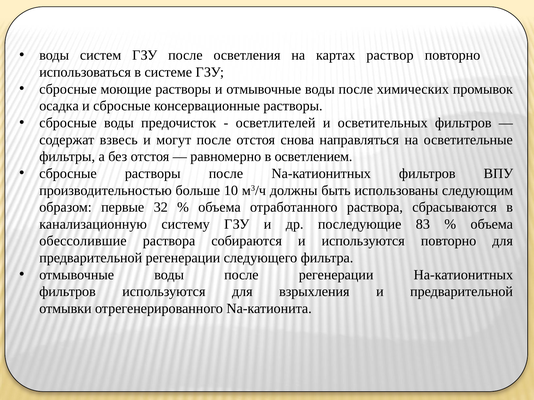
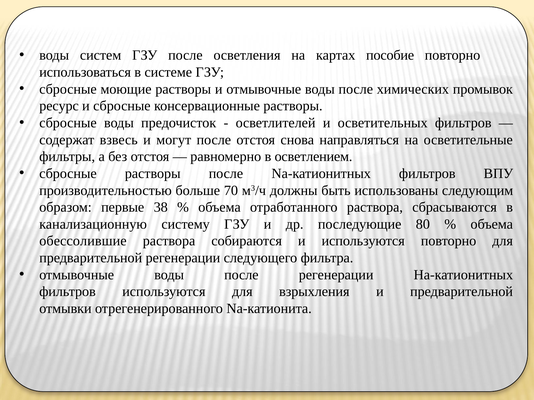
раствор: раствор -> пособие
осадка: осадка -> ресурс
10: 10 -> 70
32: 32 -> 38
83: 83 -> 80
